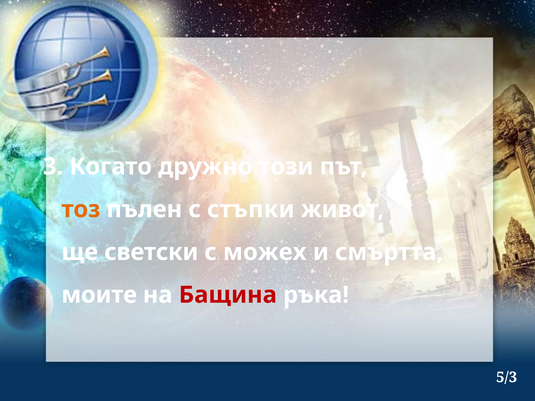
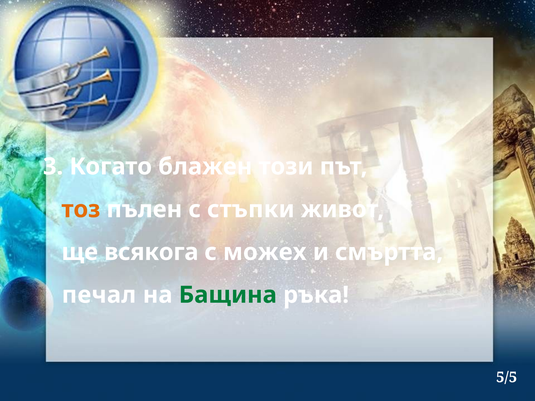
дружно: дружно -> блажен
светски: светски -> всякога
моите: моите -> печал
Бащина colour: red -> green
5/3: 5/3 -> 5/5
